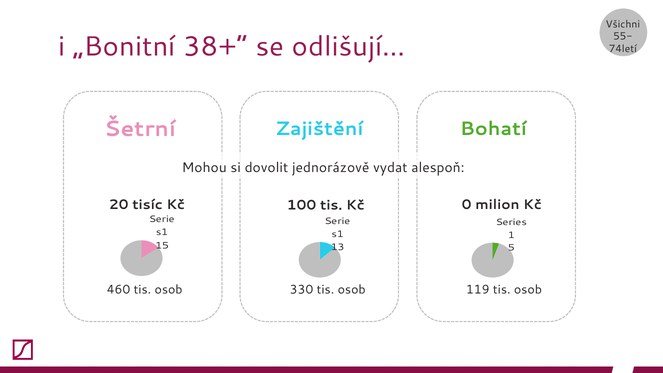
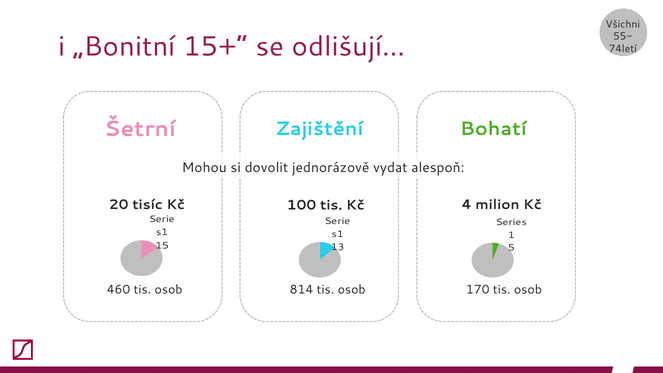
38+“: 38+“ -> 15+“
0: 0 -> 4
330: 330 -> 814
119: 119 -> 170
